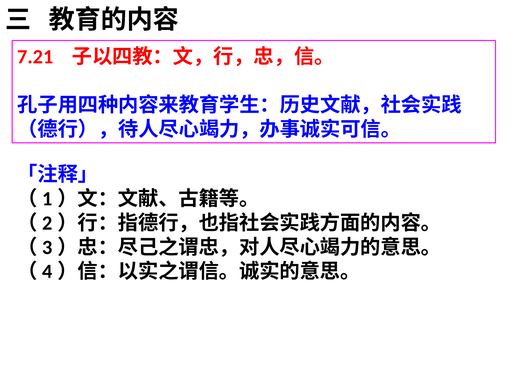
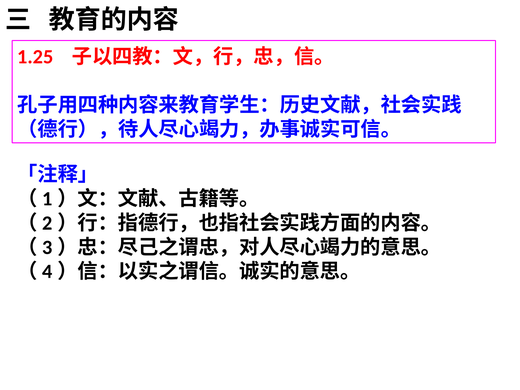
7.21: 7.21 -> 1.25
